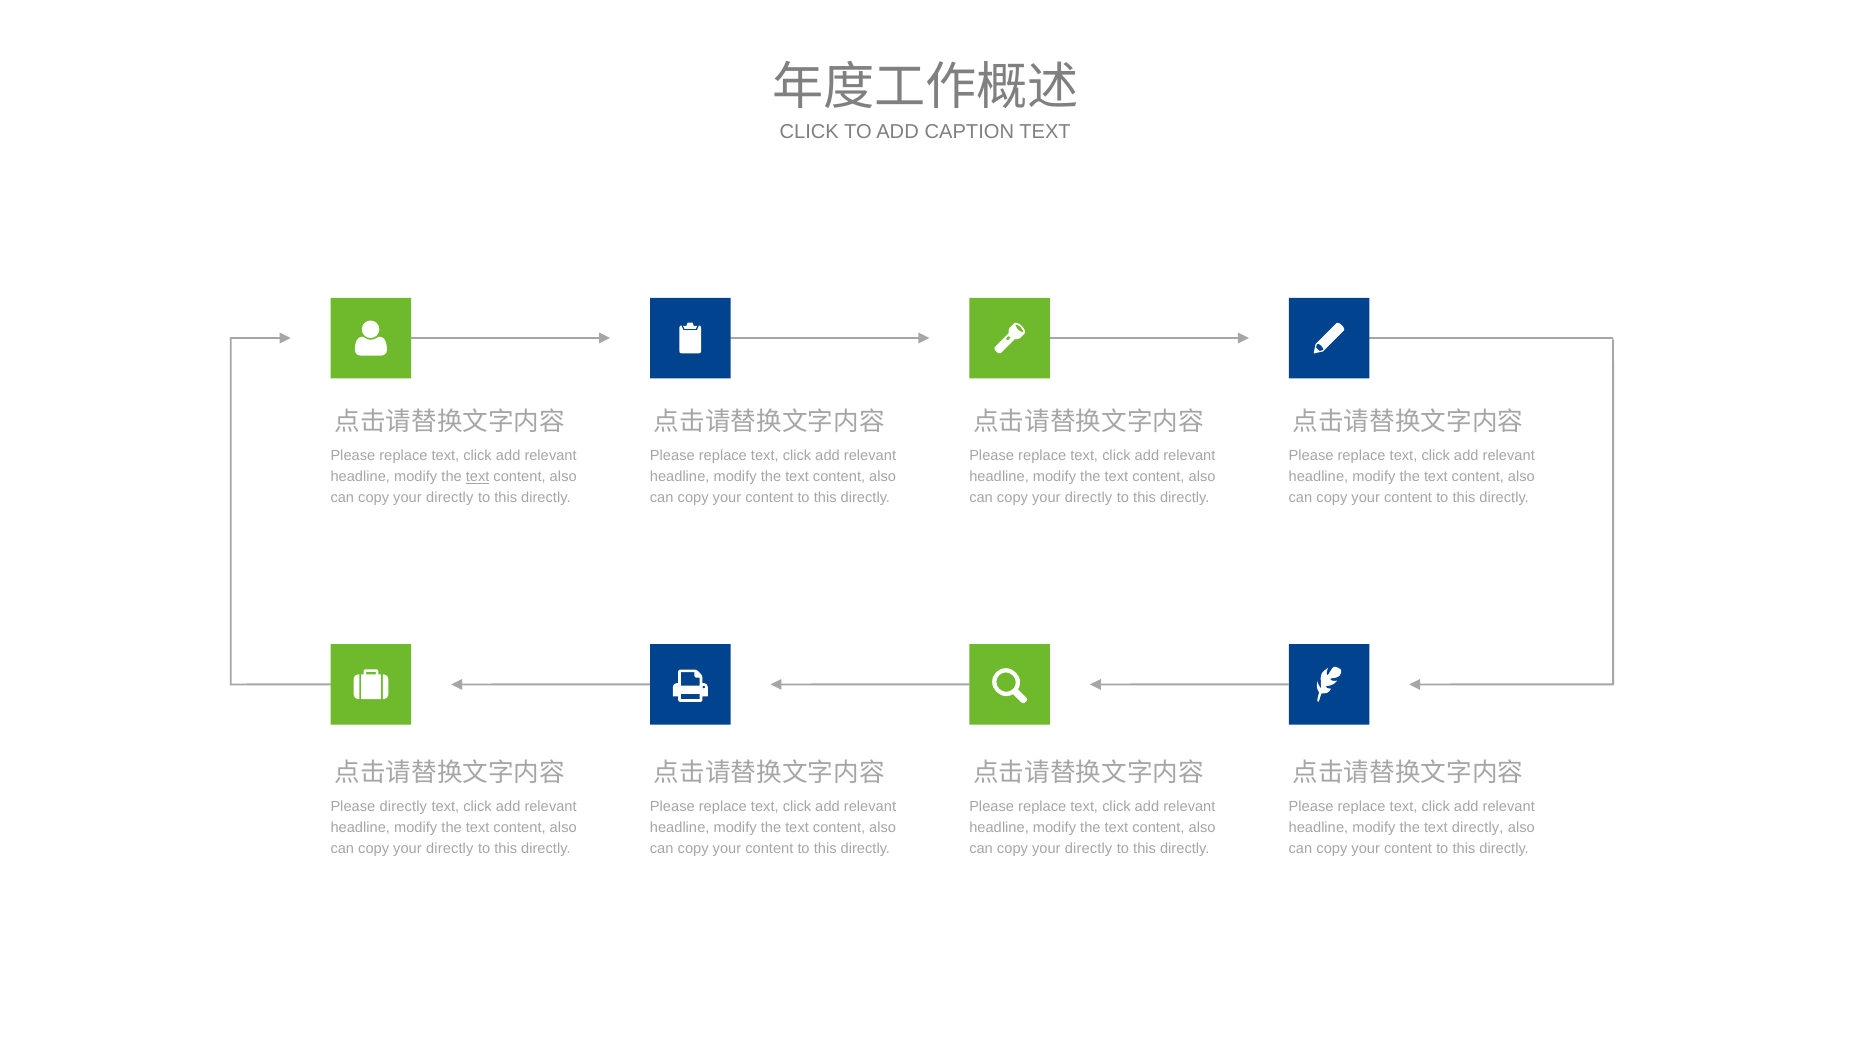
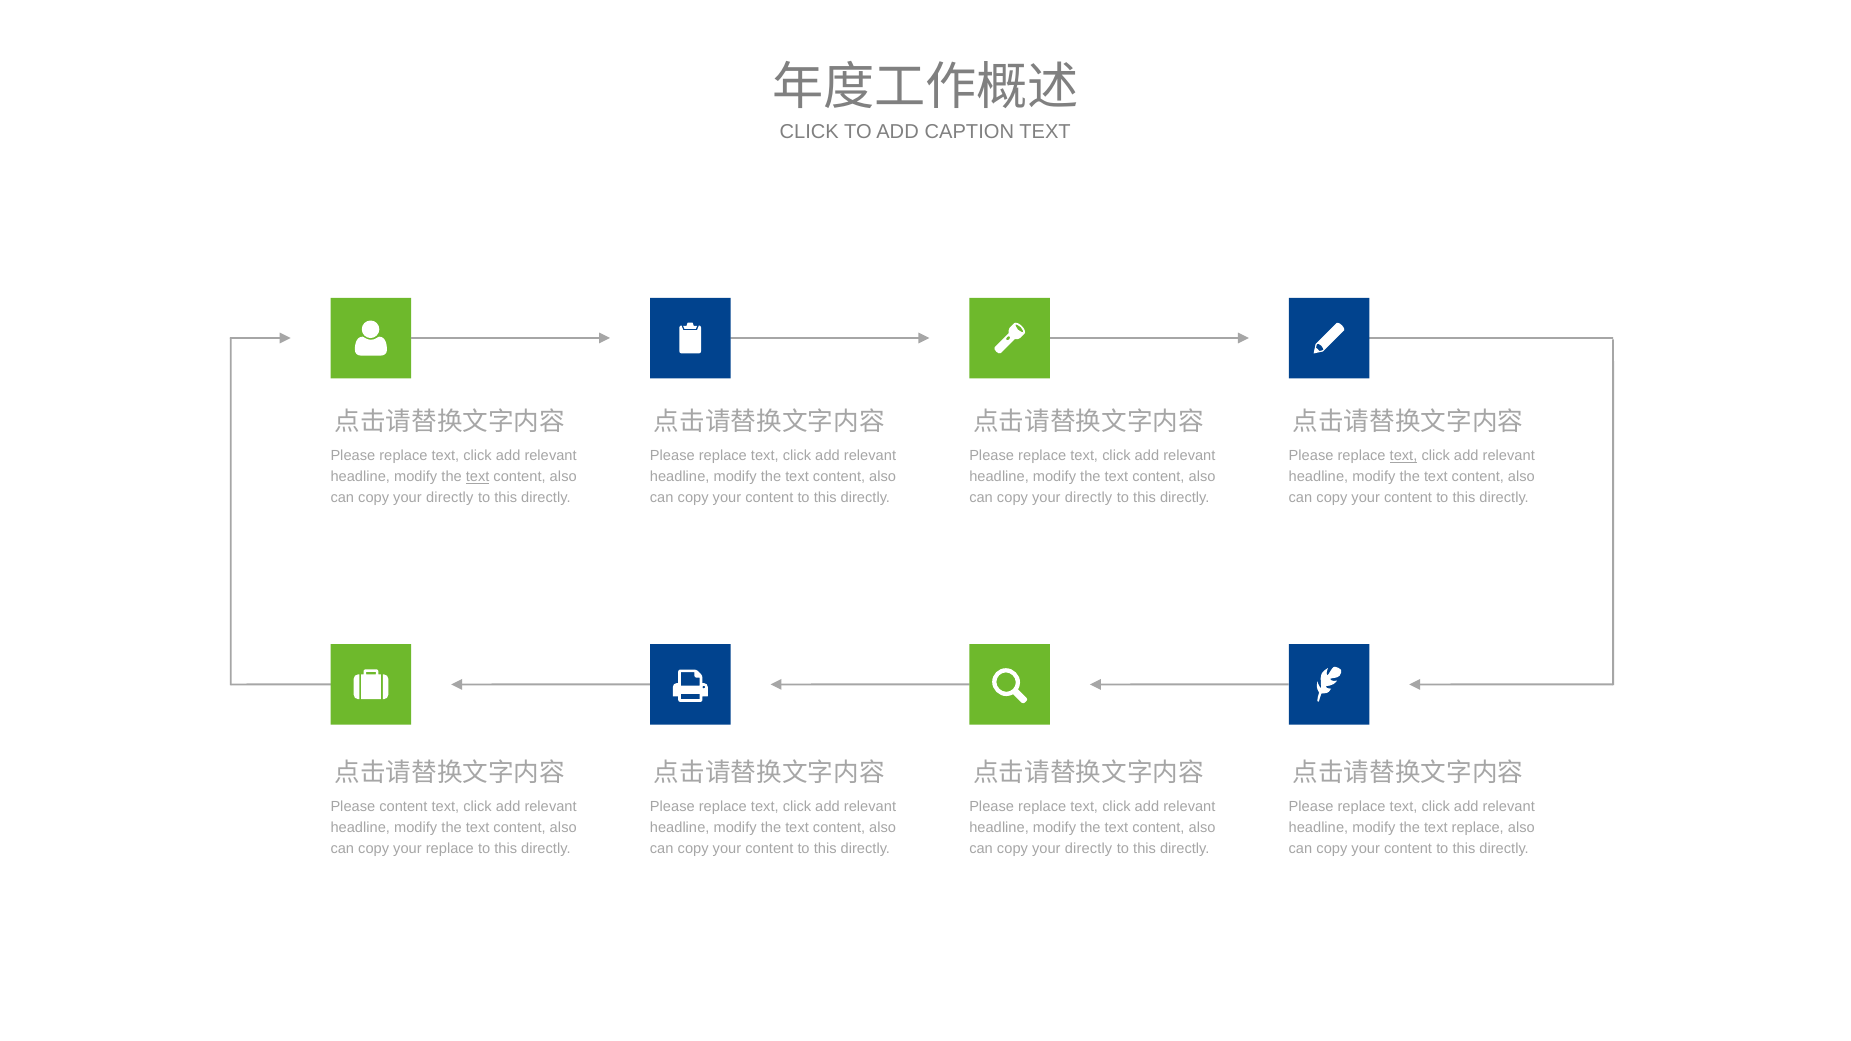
text at (1404, 456) underline: none -> present
Please directly: directly -> content
text directly: directly -> replace
directly at (450, 849): directly -> replace
